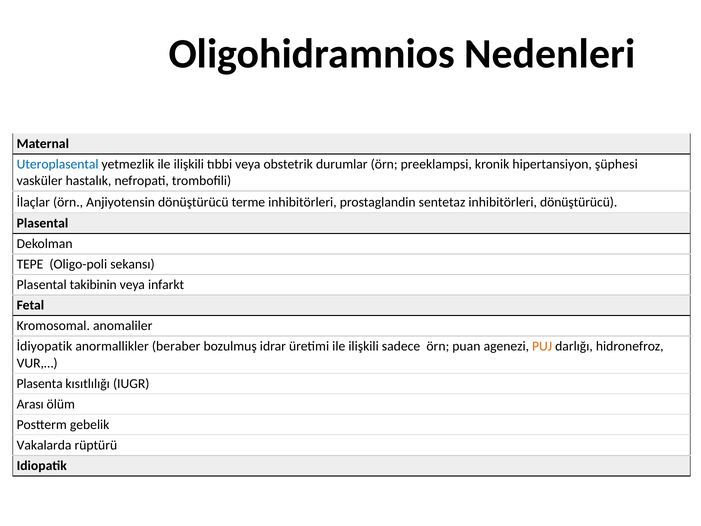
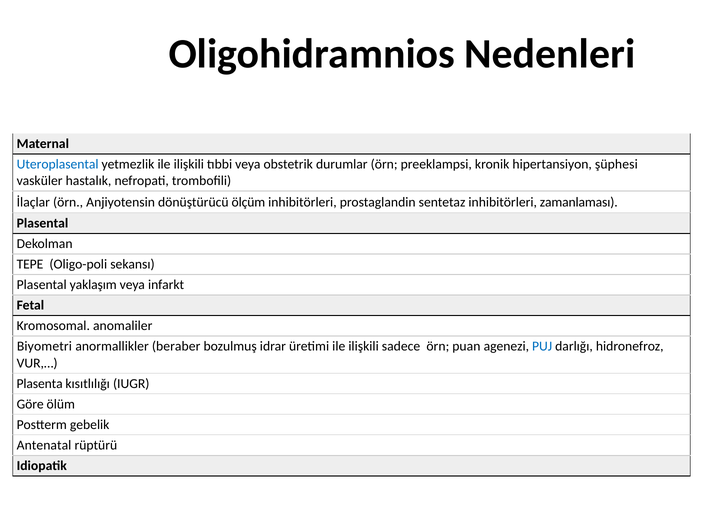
terme: terme -> ölçüm
inhibitörleri dönüştürücü: dönüştürücü -> zamanlaması
takibinin: takibinin -> yaklaşım
İdiyopatik: İdiyopatik -> Biyometri
PUJ colour: orange -> blue
Arası: Arası -> Göre
Vakalarda: Vakalarda -> Antenatal
